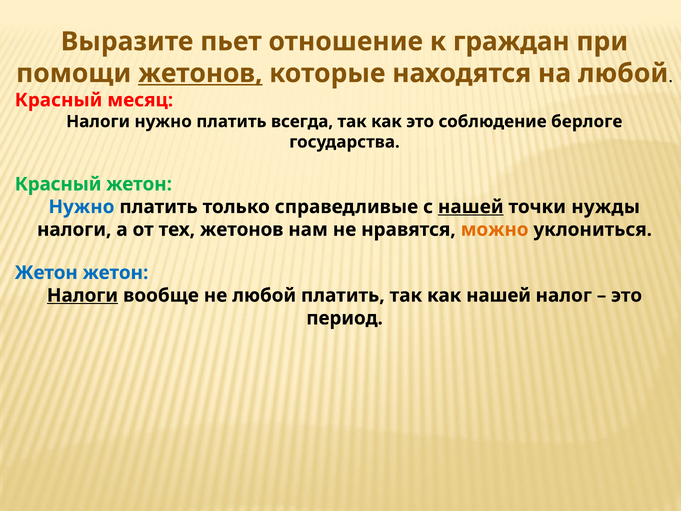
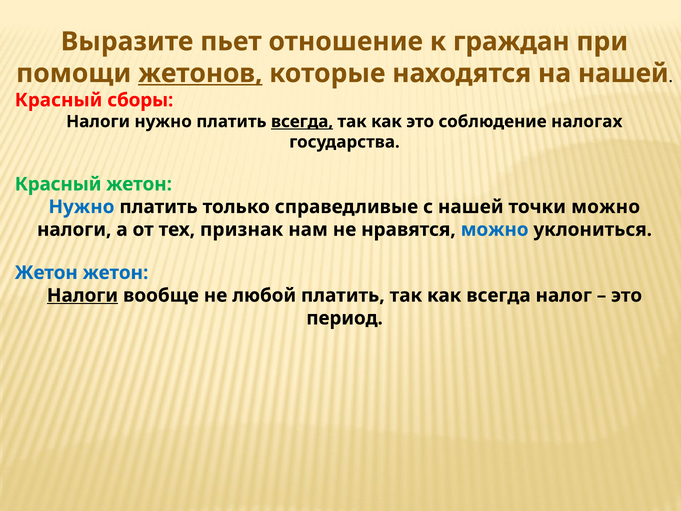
на любой: любой -> нашей
месяц: месяц -> сборы
всегда at (302, 121) underline: none -> present
берлоге: берлоге -> налогах
нашей at (471, 207) underline: present -> none
точки нужды: нужды -> можно
тех жетонов: жетонов -> признак
можно at (495, 229) colour: orange -> blue
как нашей: нашей -> всегда
